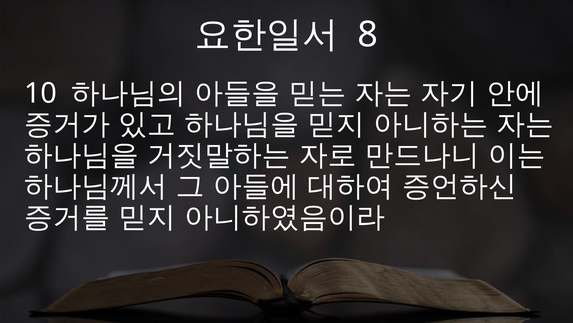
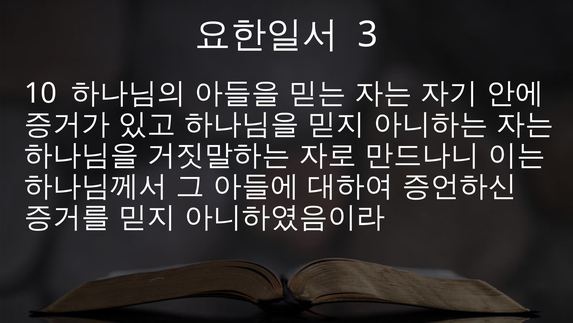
8: 8 -> 3
